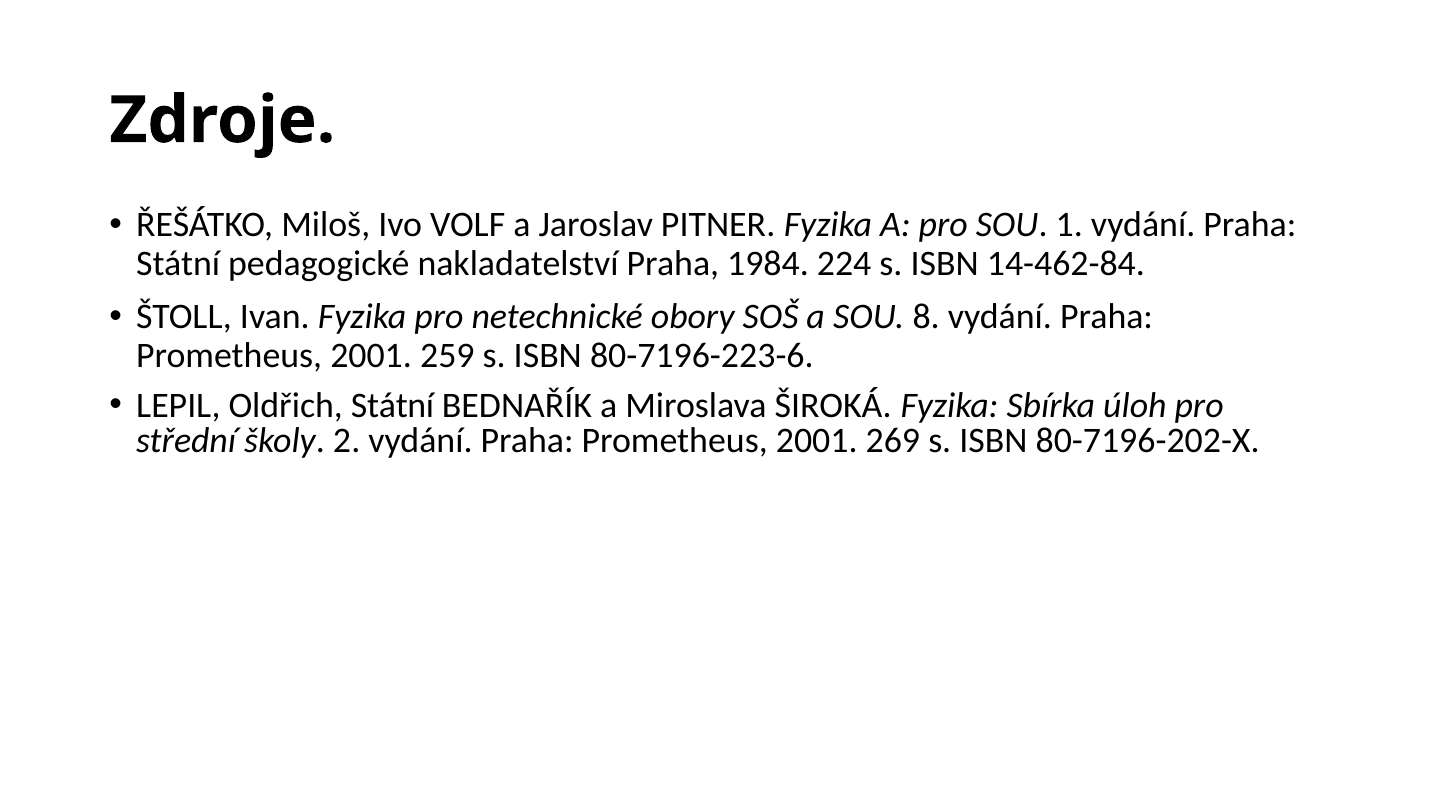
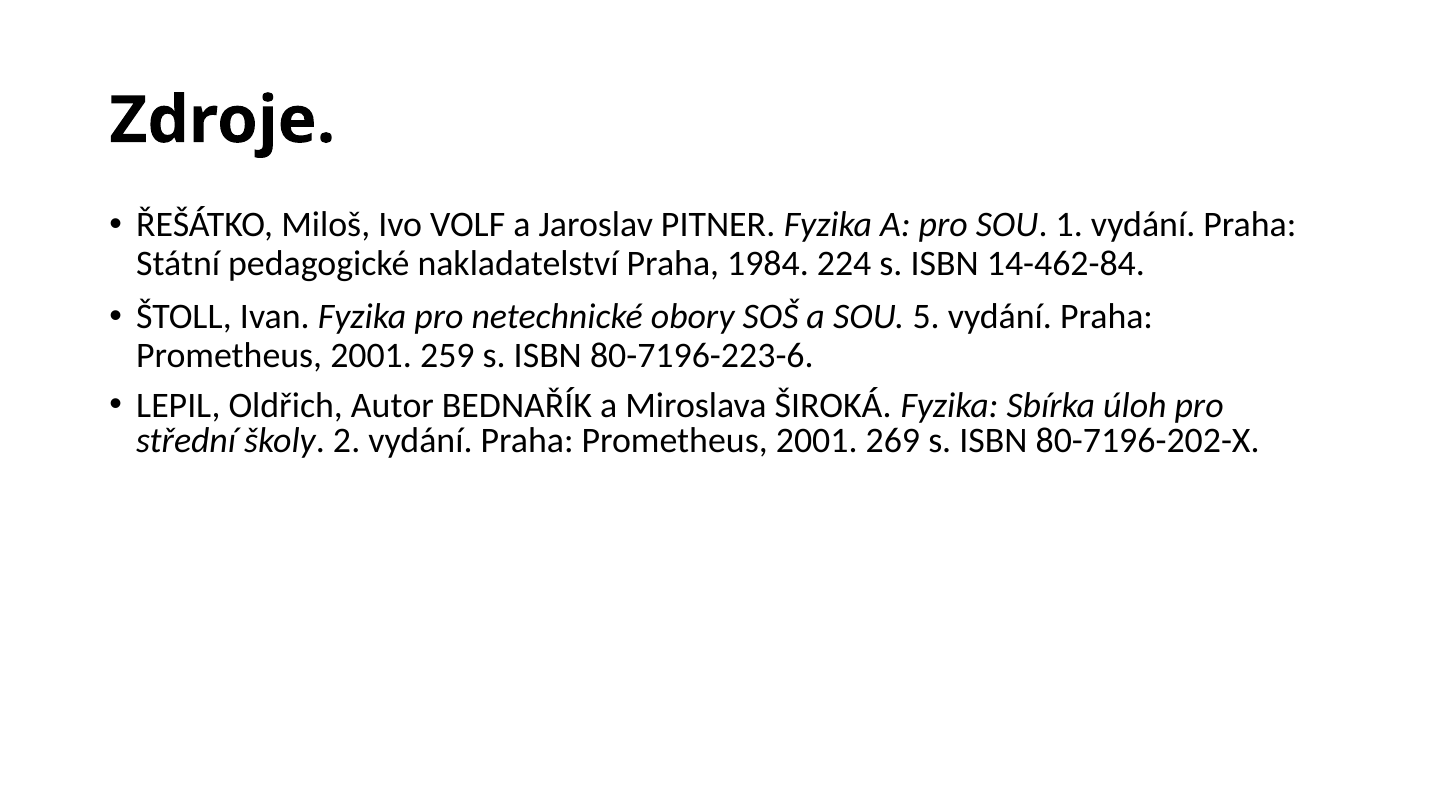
8: 8 -> 5
Oldřich Státní: Státní -> Autor
